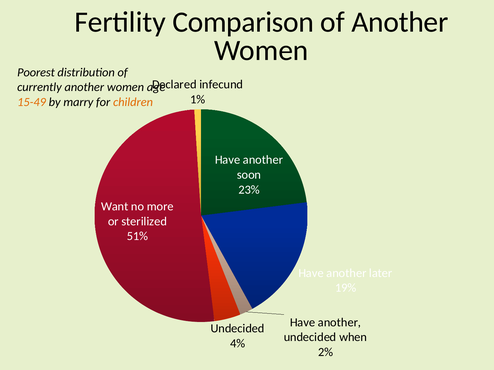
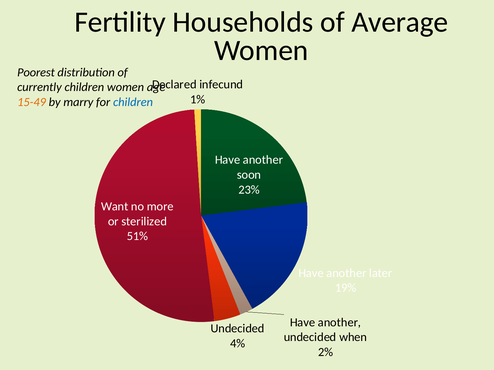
Comparison: Comparison -> Households
of Another: Another -> Average
currently another: another -> children
children at (133, 102) colour: orange -> blue
